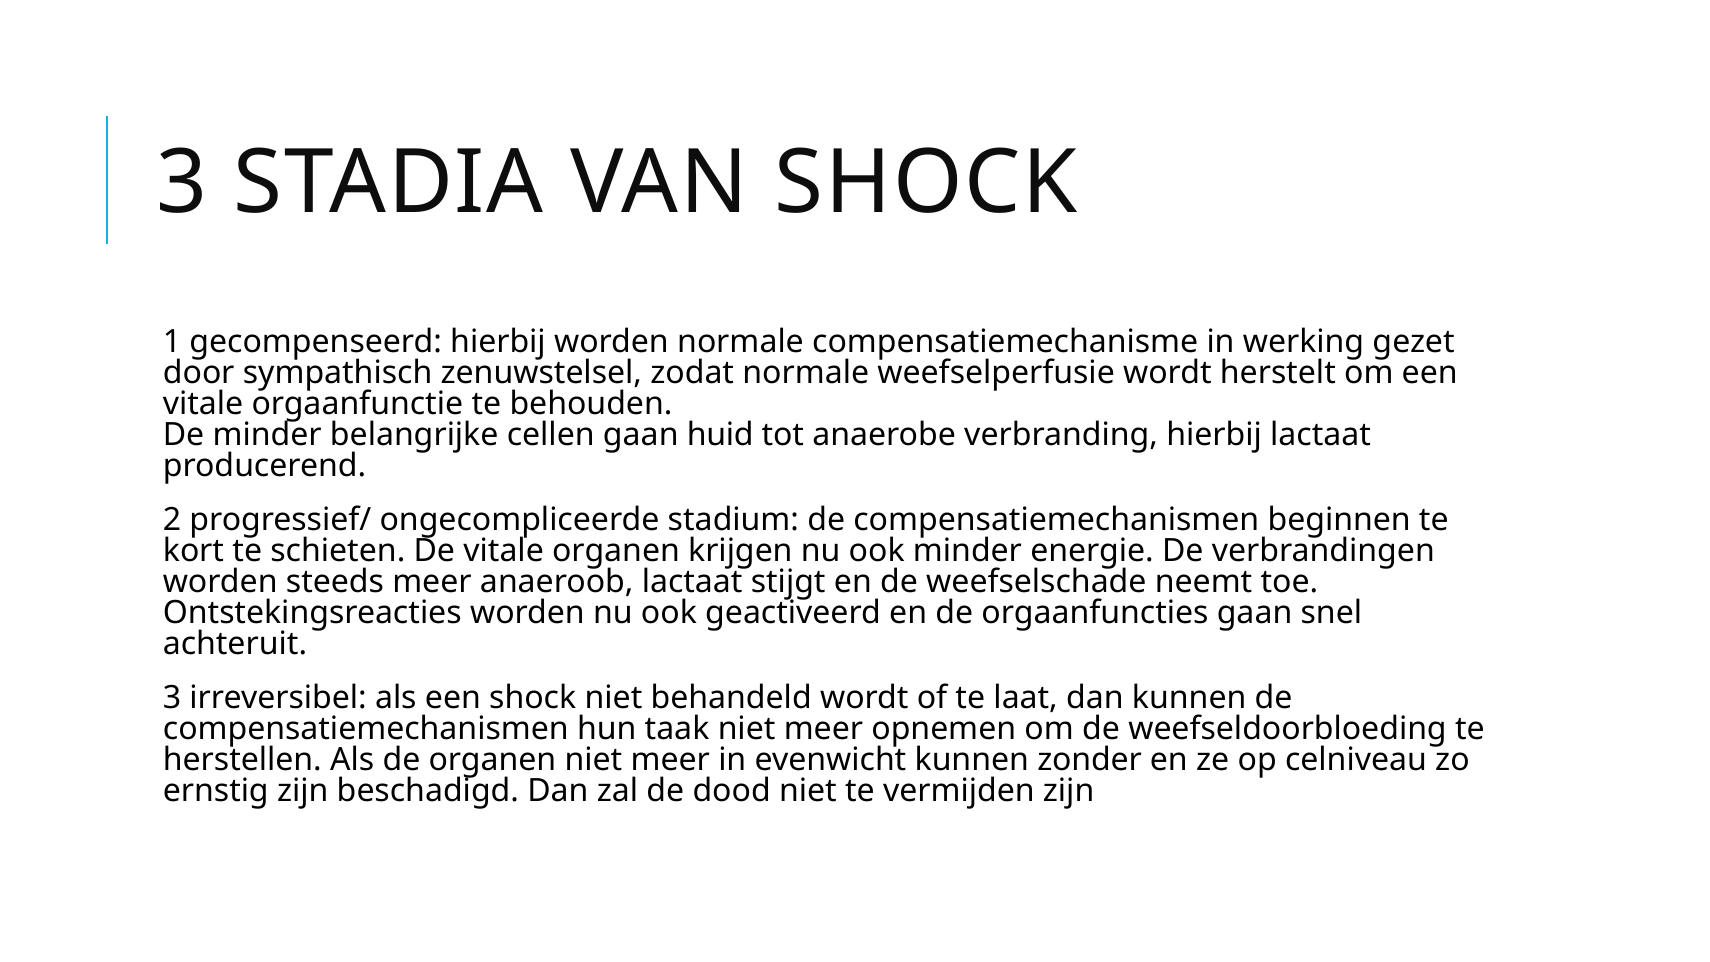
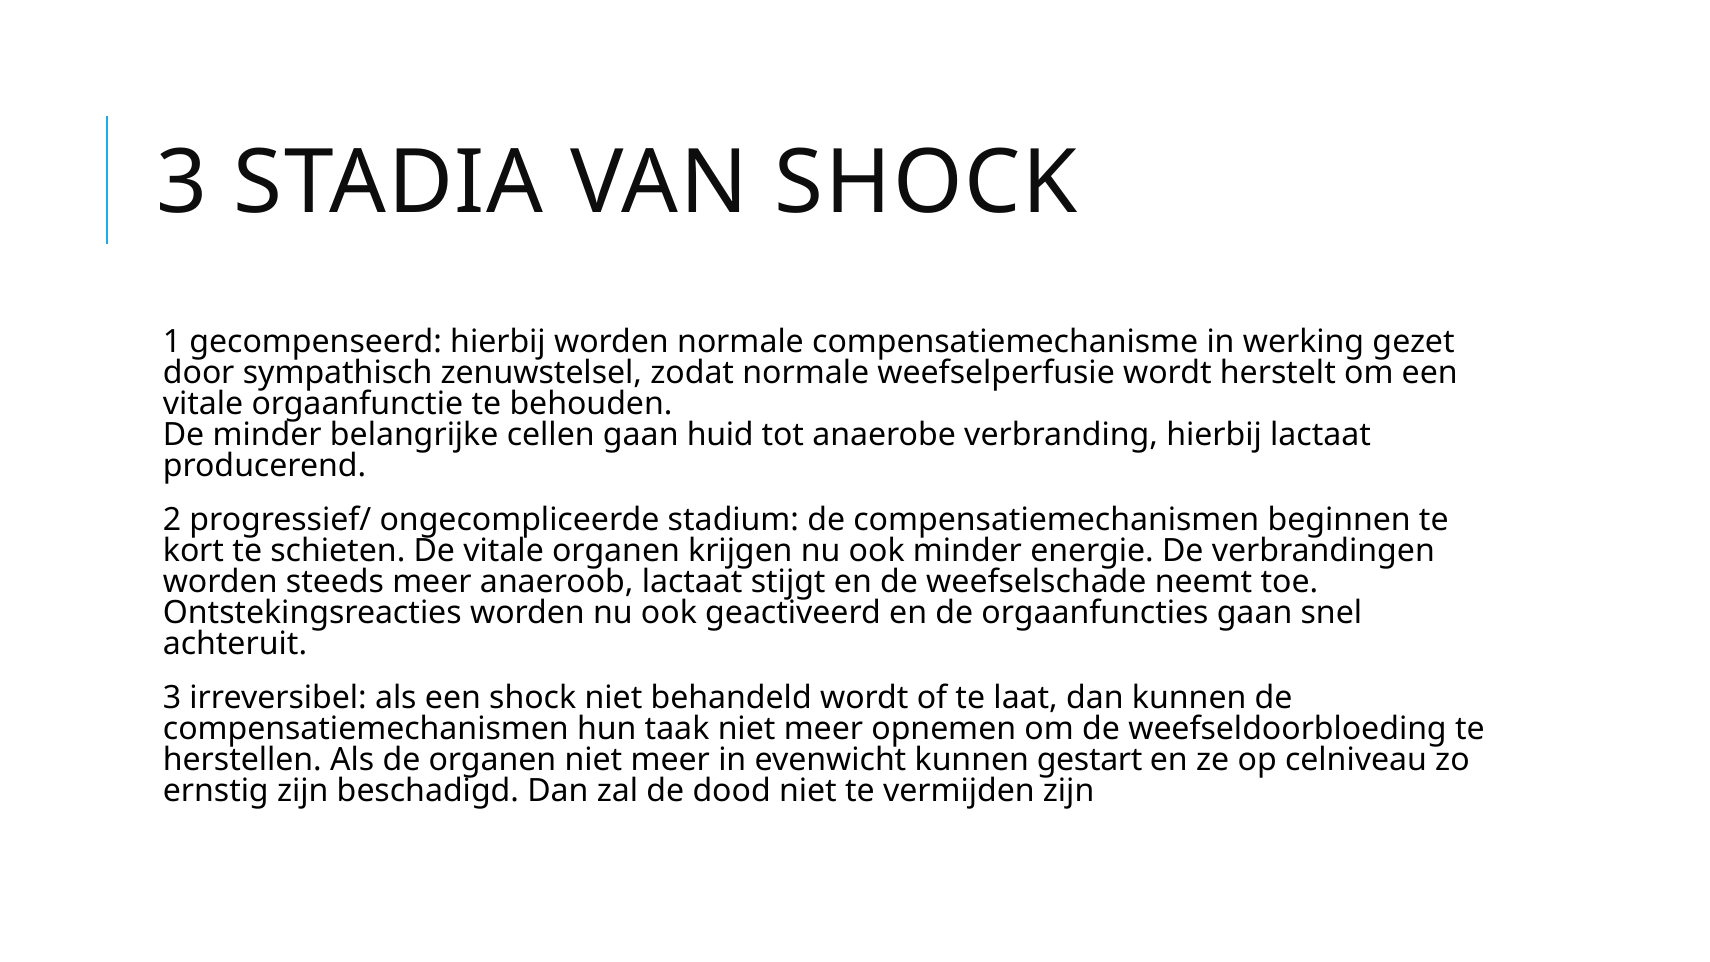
zonder: zonder -> gestart
